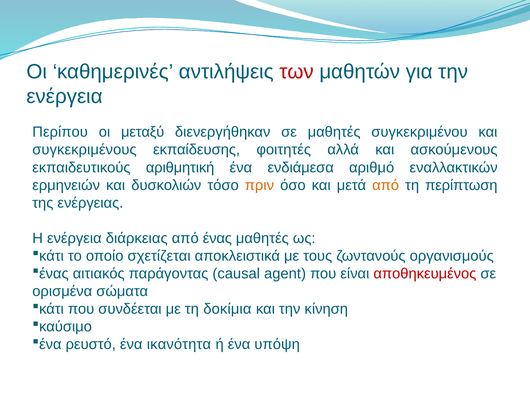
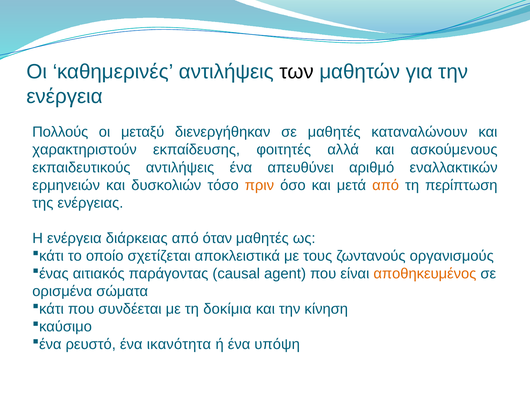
των colour: red -> black
Περίπου: Περίπου -> Πολλούς
συγκεκριμένου: συγκεκριμένου -> καταναλώνουν
συγκεκριμένους: συγκεκριμένους -> χαρακτηριστούν
εκπαιδευτικούς αριθμητική: αριθμητική -> αντιλήψεις
ενδιάμεσα: ενδιάμεσα -> απευθύνει
ένας: ένας -> όταν
αποθηκευμένος colour: red -> orange
